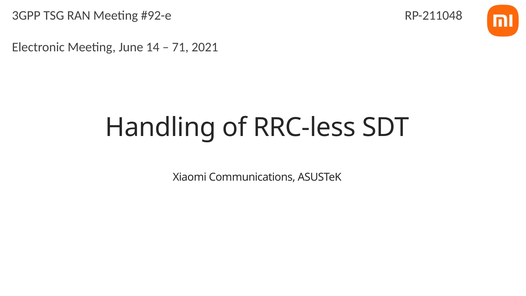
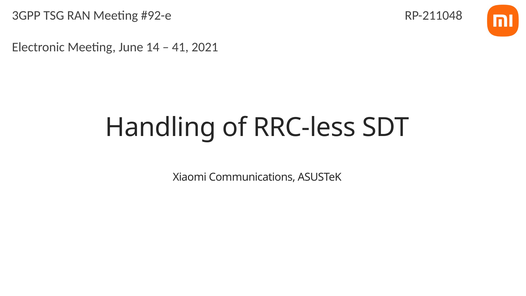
71: 71 -> 41
